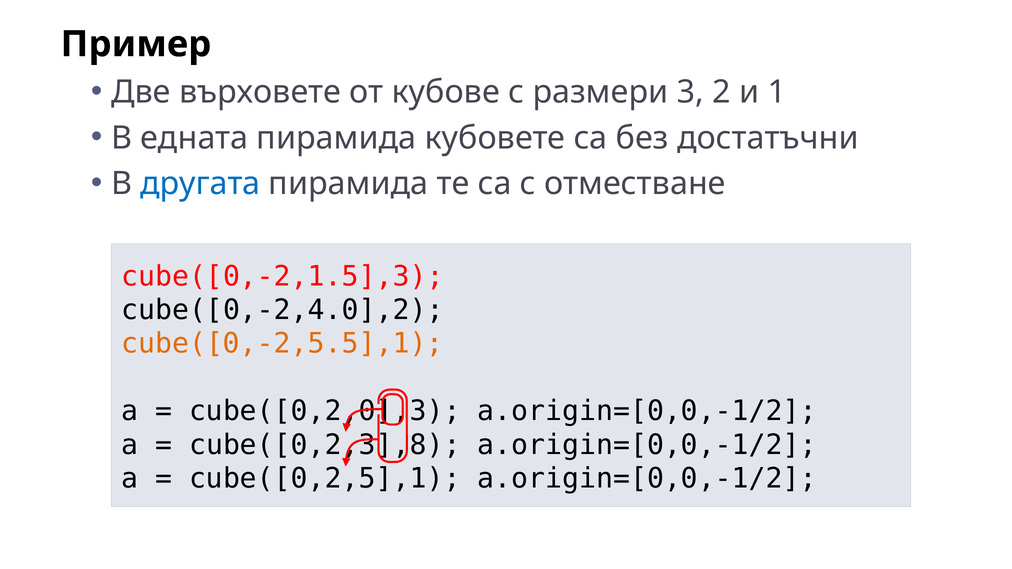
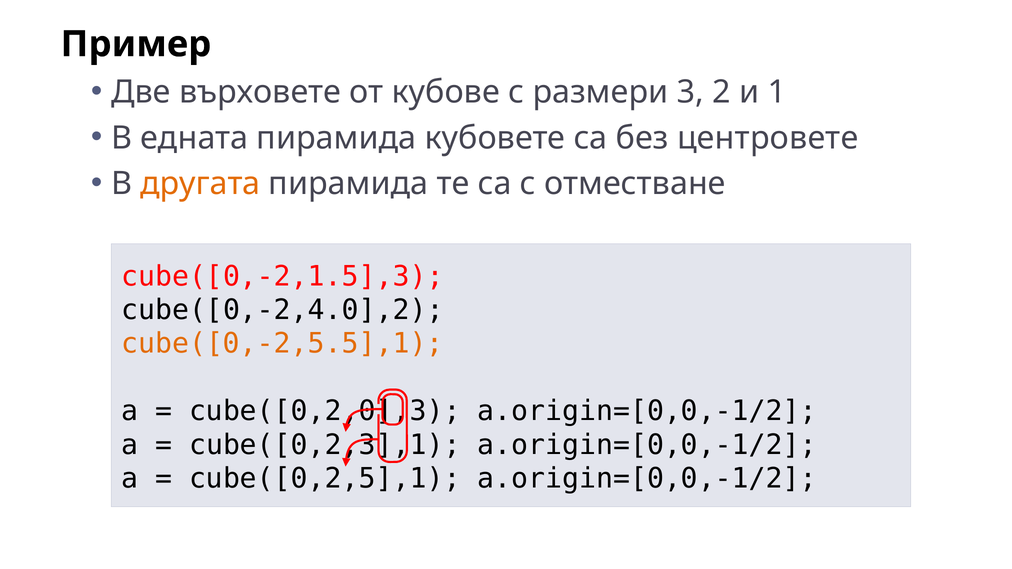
достатъчни: достатъчни -> центровете
другата colour: blue -> orange
cube([0,2,3],8: cube([0,2,3],8 -> cube([0,2,3],1
